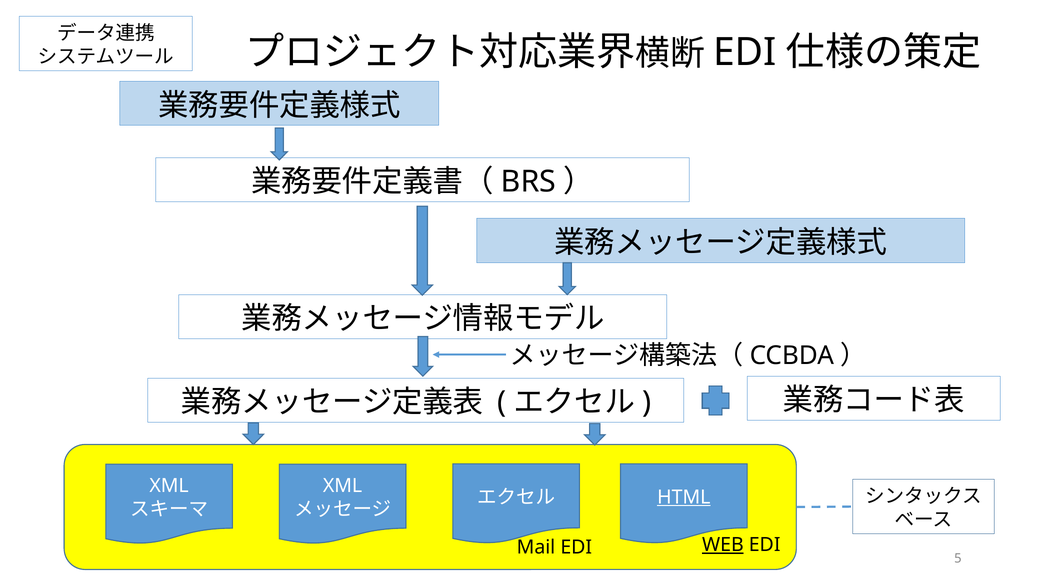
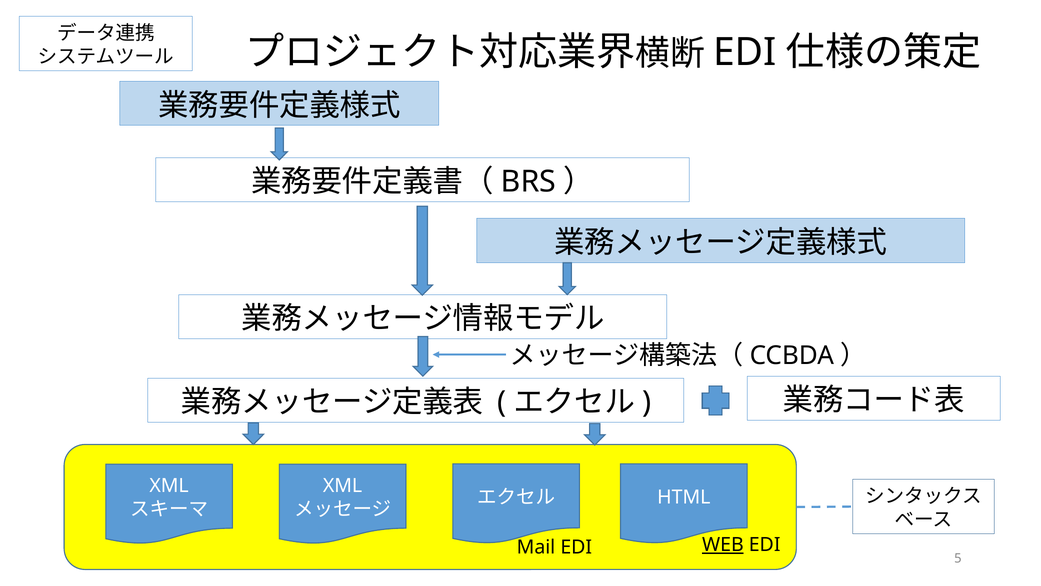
HTML underline: present -> none
